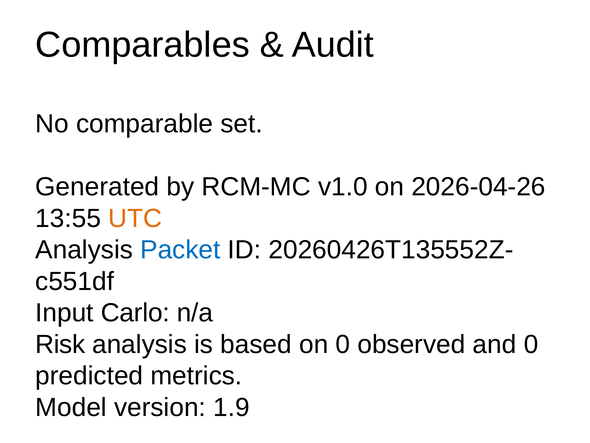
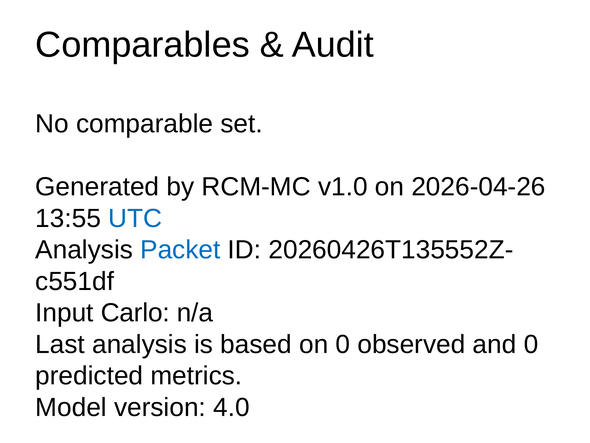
UTC colour: orange -> blue
Risk: Risk -> Last
1.9: 1.9 -> 4.0
